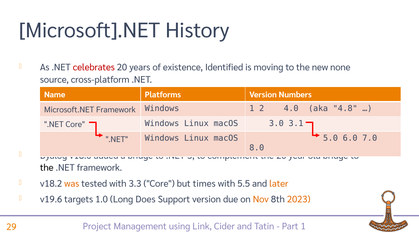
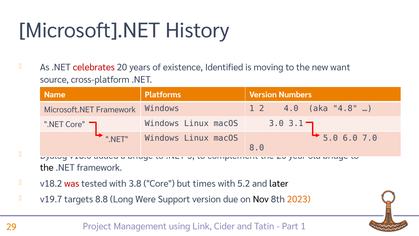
none: none -> want
was colour: orange -> red
3.3: 3.3 -> 3.8
5.5: 5.5 -> 5.2
later colour: orange -> black
v19.6: v19.6 -> v19.7
1.0: 1.0 -> 8.8
Does: Does -> Were
Nov colour: orange -> black
